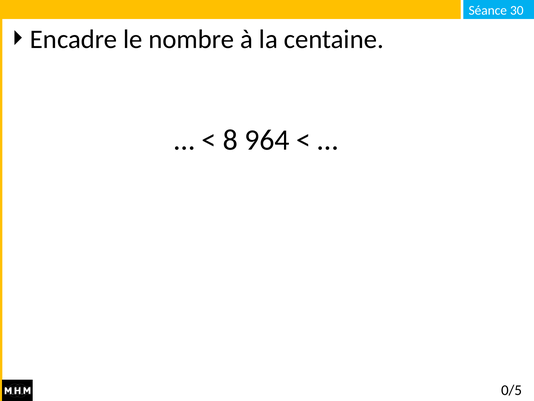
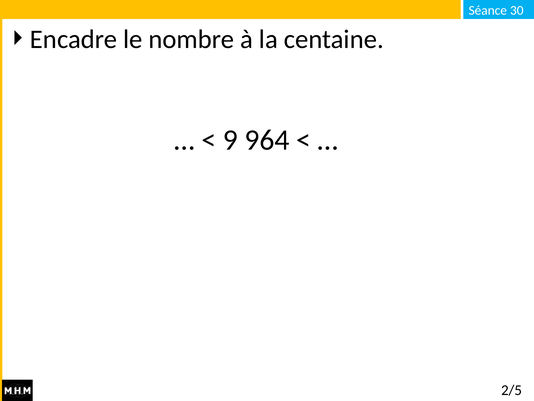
8: 8 -> 9
0/5: 0/5 -> 2/5
